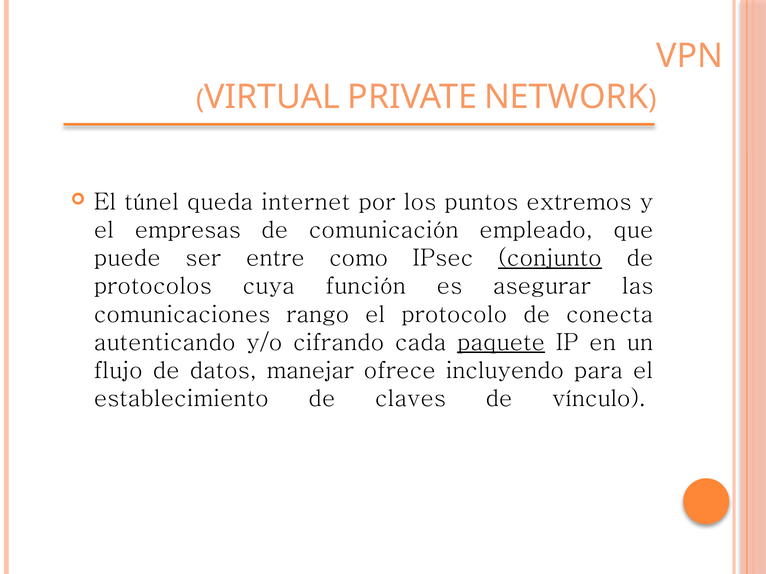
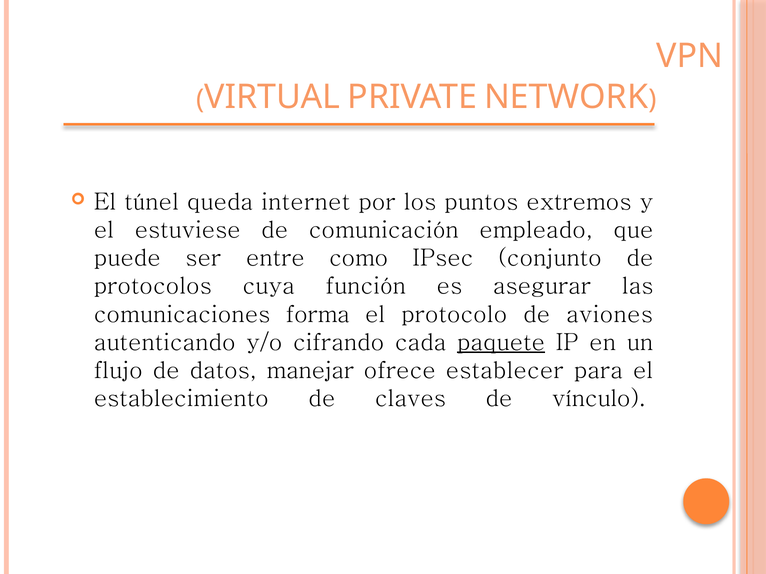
empresas: empresas -> estuviese
conjunto underline: present -> none
rango: rango -> forma
conecta: conecta -> aviones
incluyendo: incluyendo -> establecer
